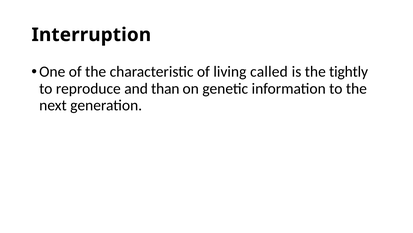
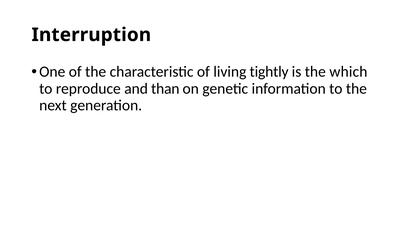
called: called -> tightly
tightly: tightly -> which
